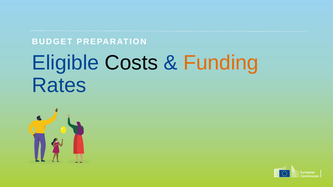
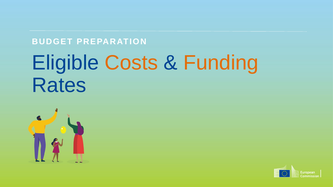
Costs colour: black -> orange
